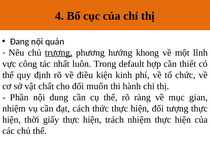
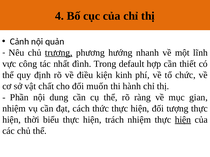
Đang: Đang -> Cảnh
khong: khong -> nhanh
luôn: luôn -> đình
giấy: giấy -> biểu
hiện at (183, 120) underline: none -> present
